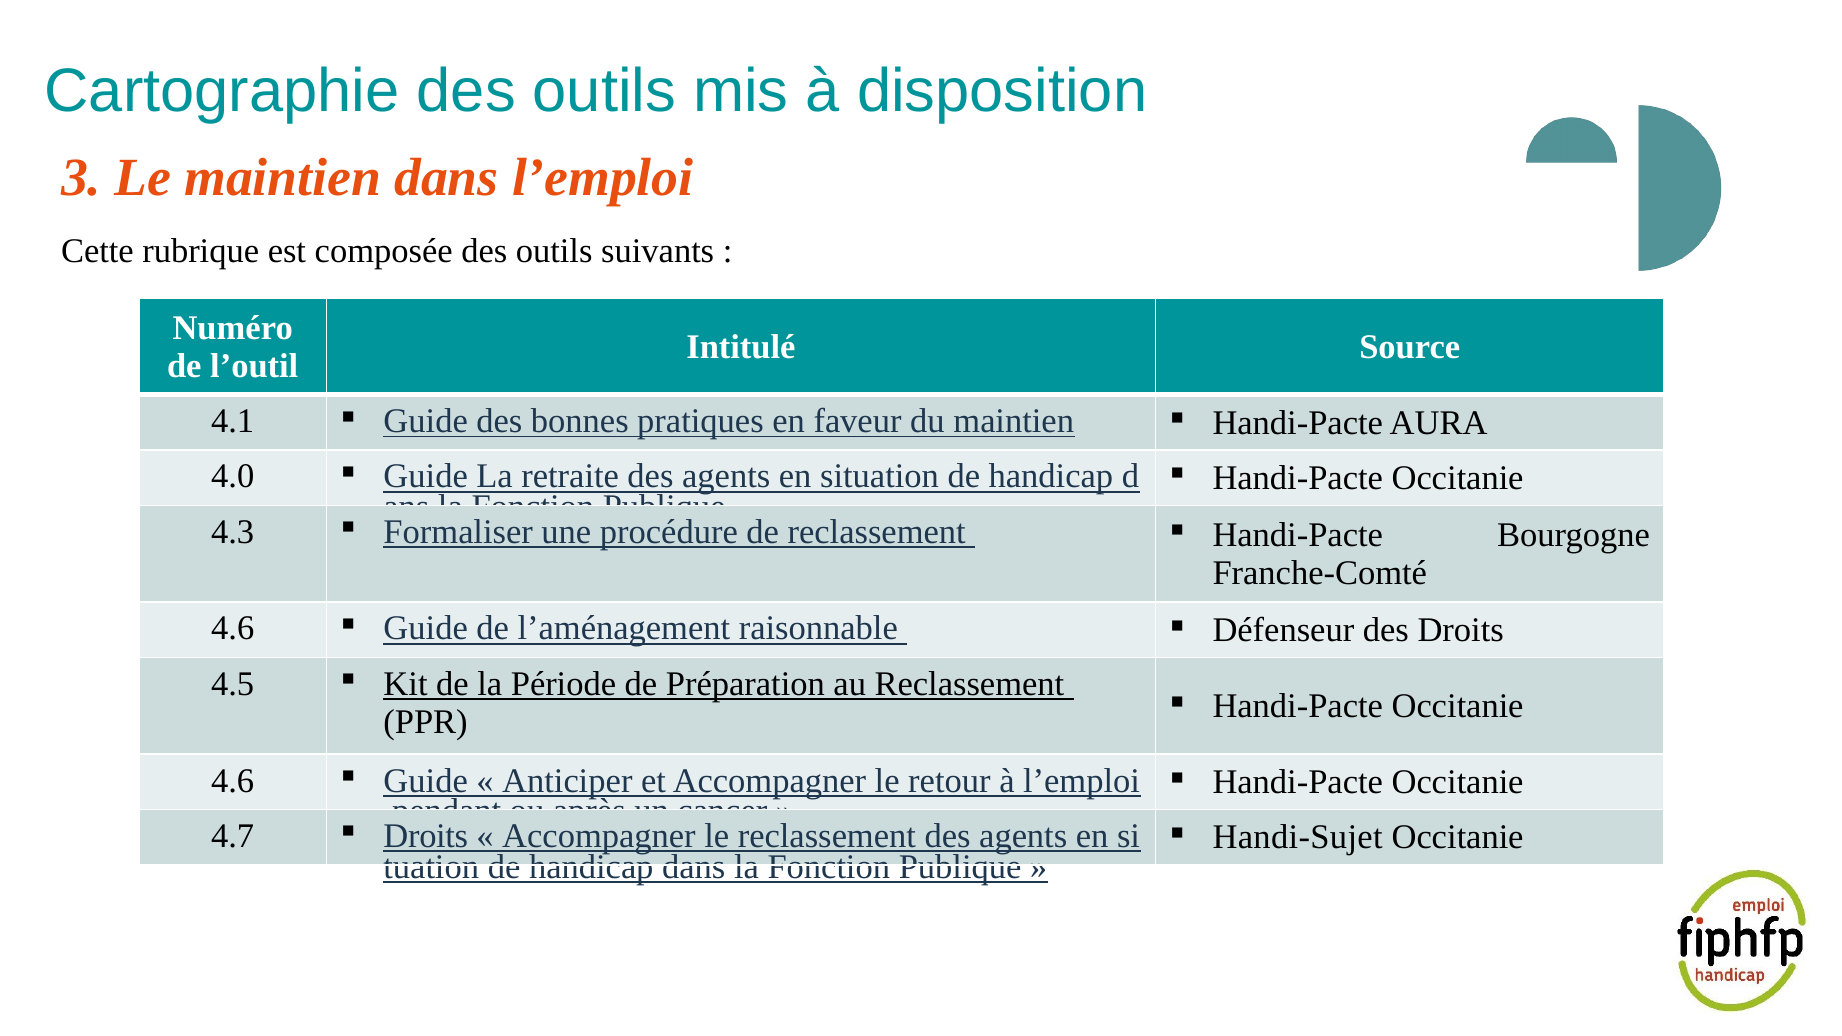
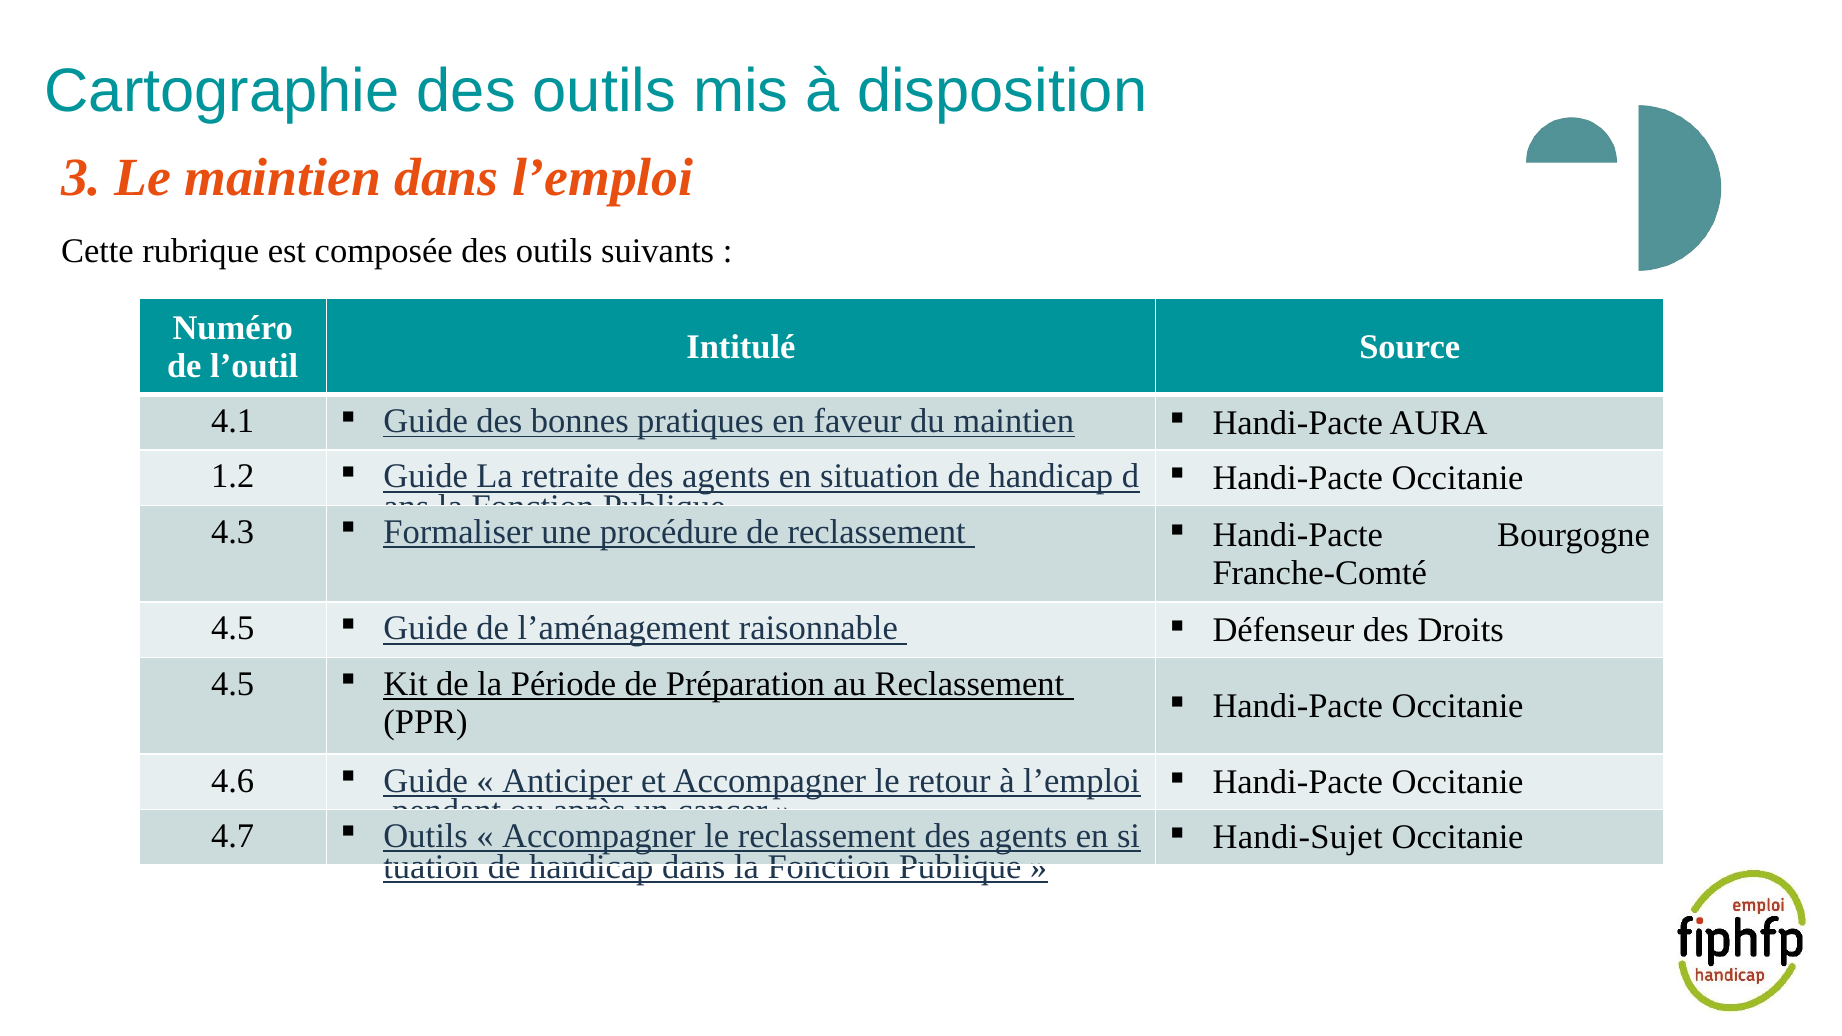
4.0: 4.0 -> 1.2
4.6 at (233, 629): 4.6 -> 4.5
Droits at (426, 836): Droits -> Outils
